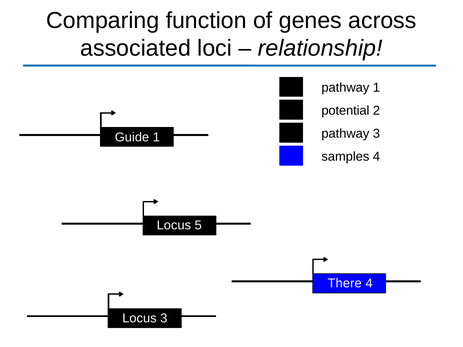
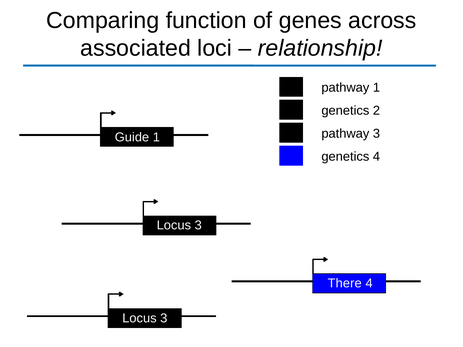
potential at (345, 111): potential -> genetics
samples at (345, 157): samples -> genetics
5 at (198, 225): 5 -> 3
